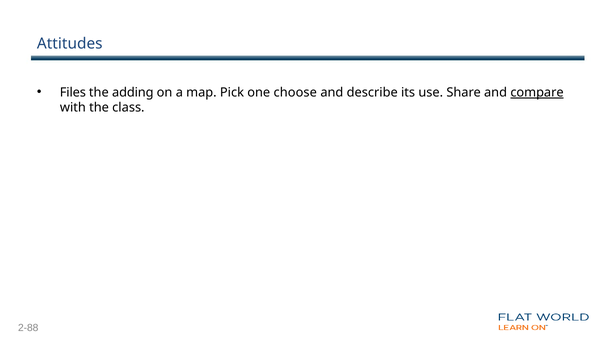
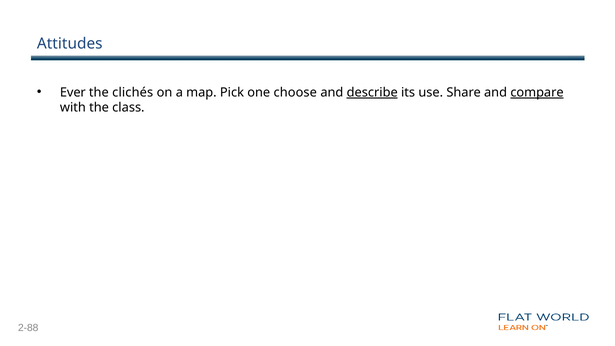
Files: Files -> Ever
adding: adding -> clichés
describe underline: none -> present
